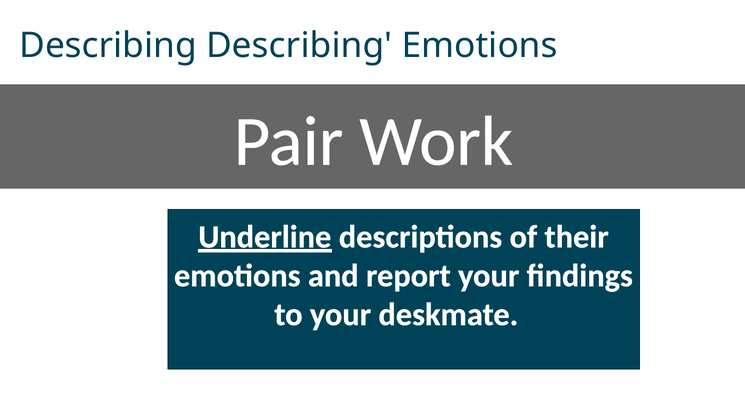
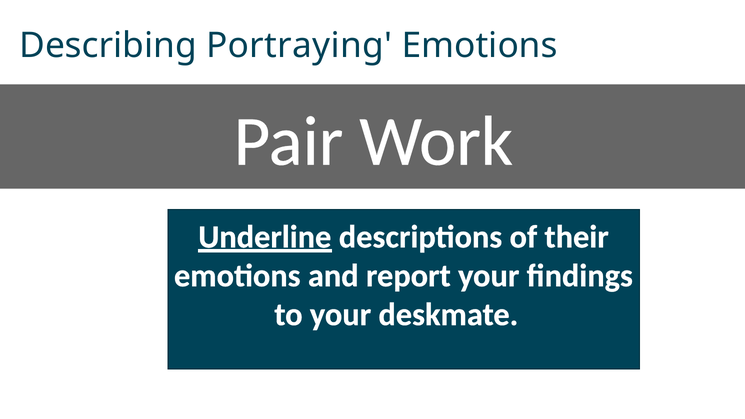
Describing Describing: Describing -> Portraying
